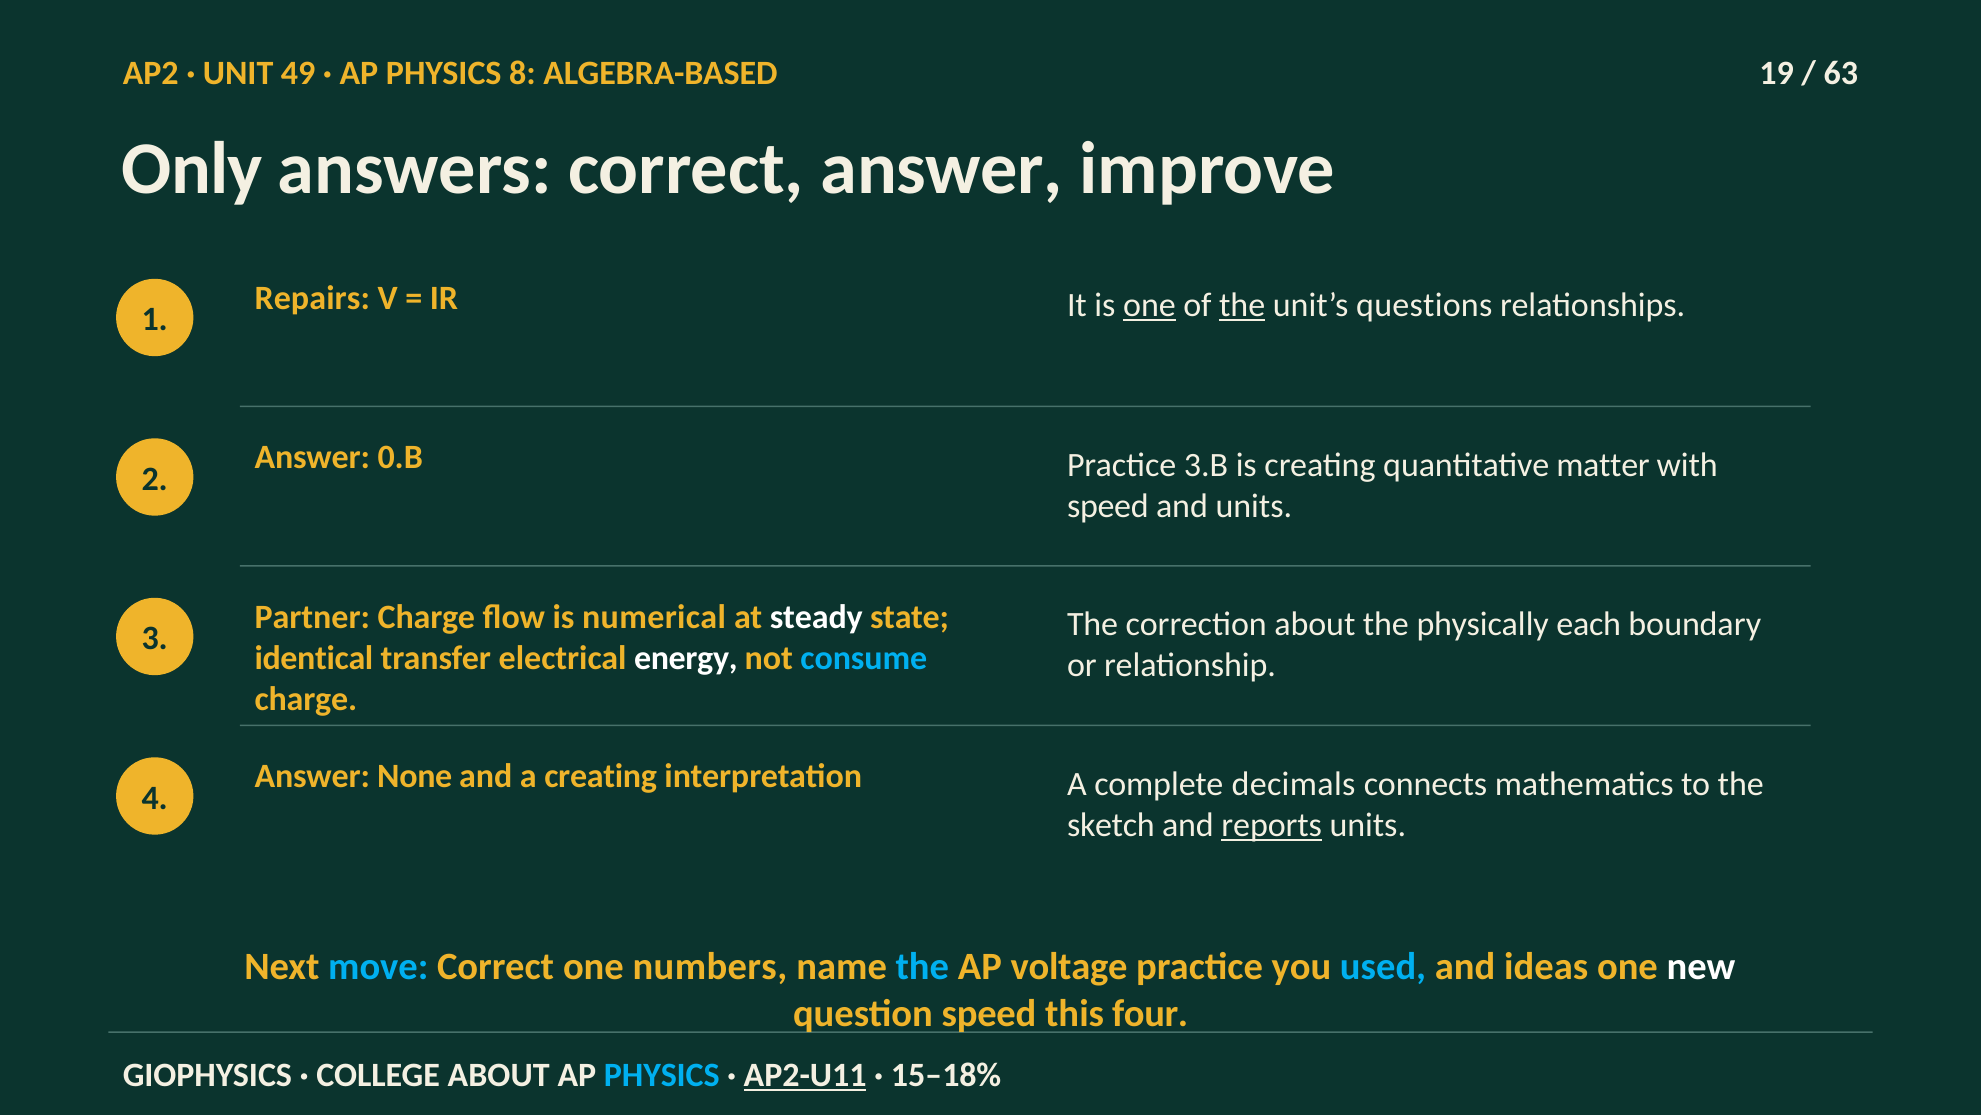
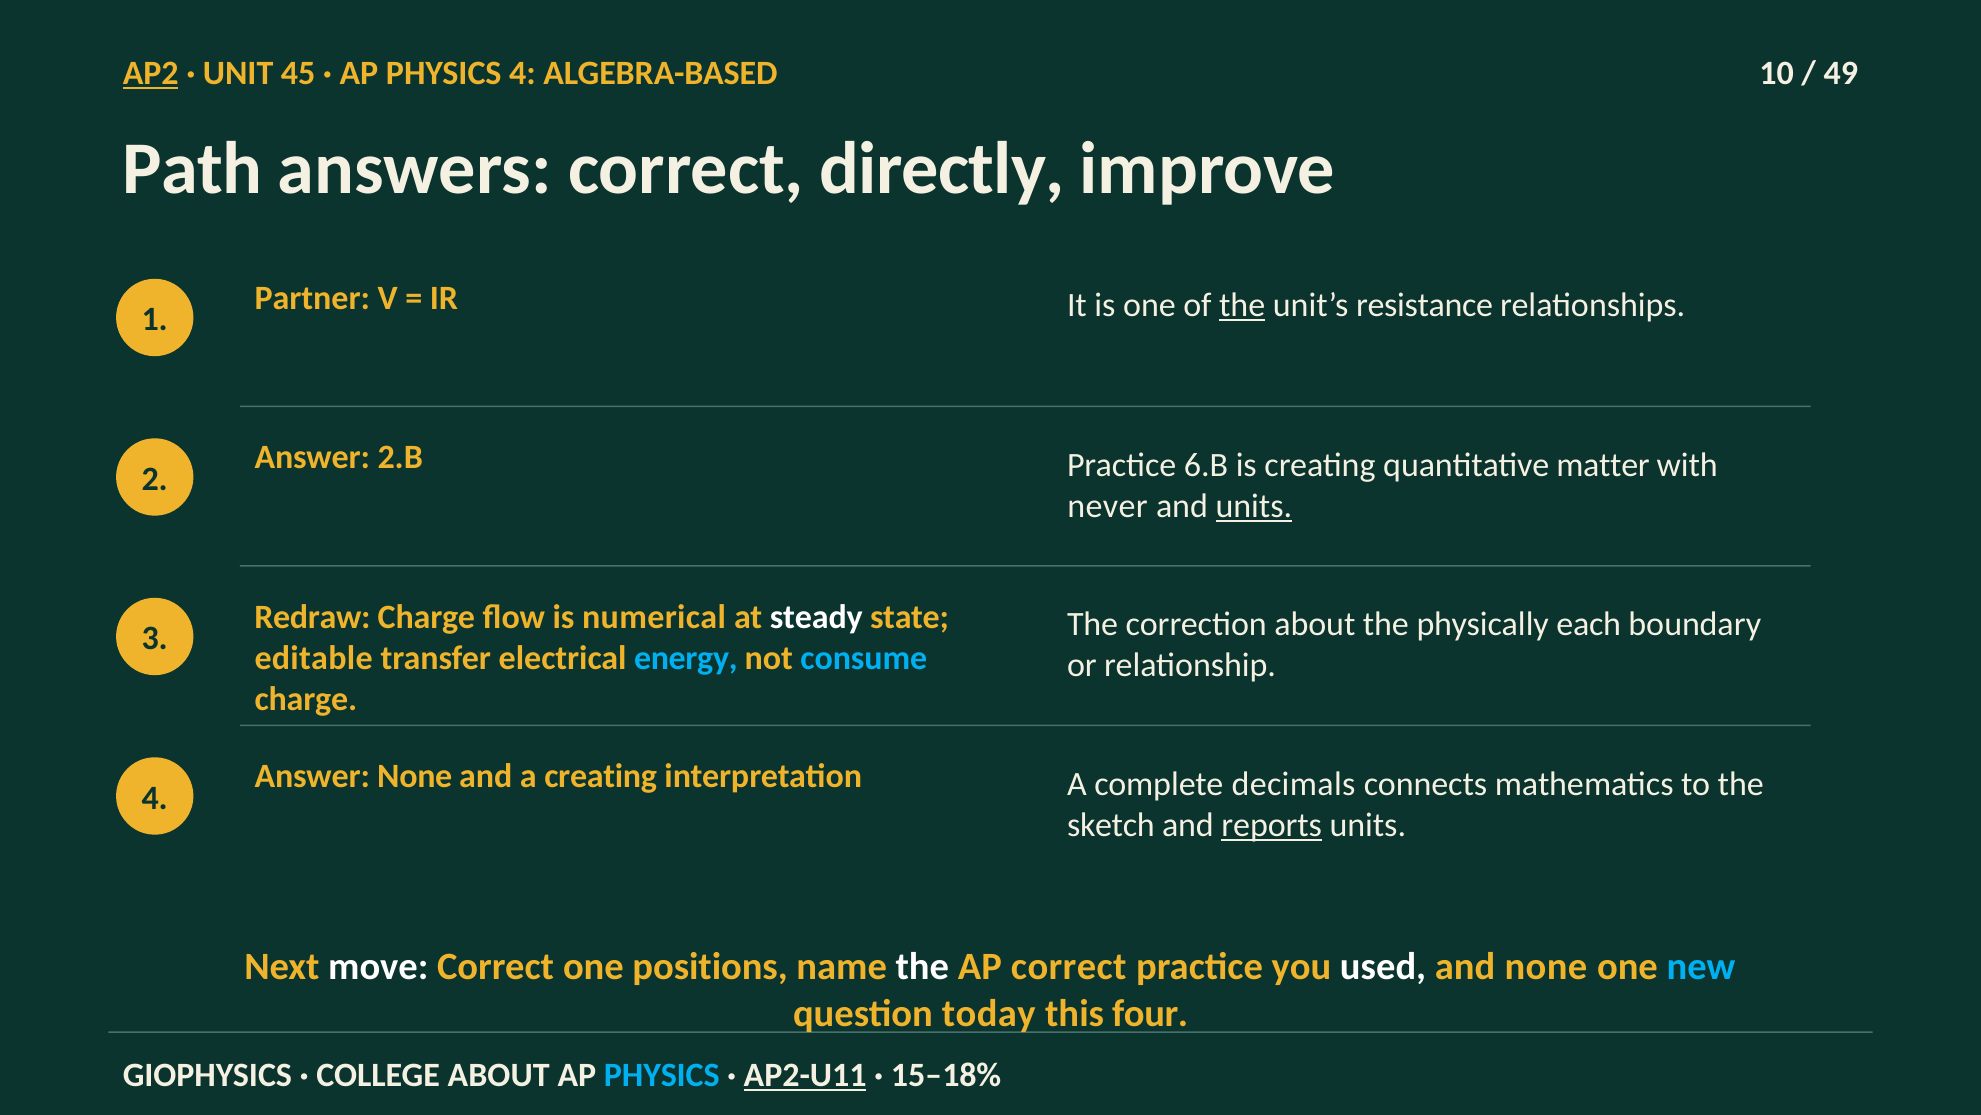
AP2 underline: none -> present
49: 49 -> 45
PHYSICS 8: 8 -> 4
19: 19 -> 10
63: 63 -> 49
Only: Only -> Path
correct answer: answer -> directly
Repairs: Repairs -> Partner
one at (1149, 306) underline: present -> none
questions: questions -> resistance
0.B: 0.B -> 2.B
3.B: 3.B -> 6.B
speed at (1108, 506): speed -> never
units at (1254, 506) underline: none -> present
Partner: Partner -> Redraw
identical: identical -> editable
energy colour: white -> light blue
move colour: light blue -> white
numbers: numbers -> positions
the at (922, 966) colour: light blue -> white
AP voltage: voltage -> correct
used colour: light blue -> white
and ideas: ideas -> none
new colour: white -> light blue
question speed: speed -> today
